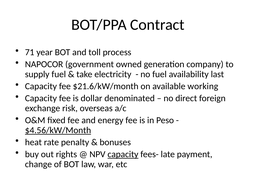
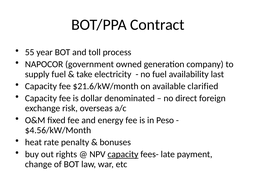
71: 71 -> 55
working: working -> clarified
$4.56/kW/Month underline: present -> none
